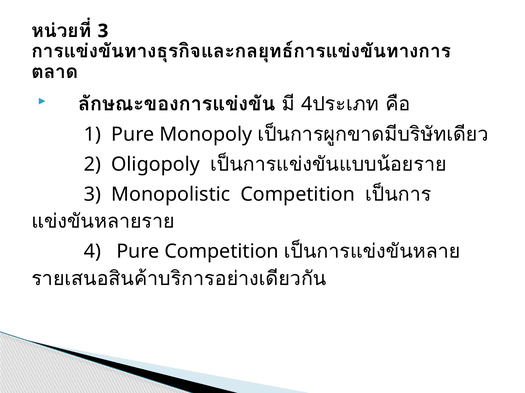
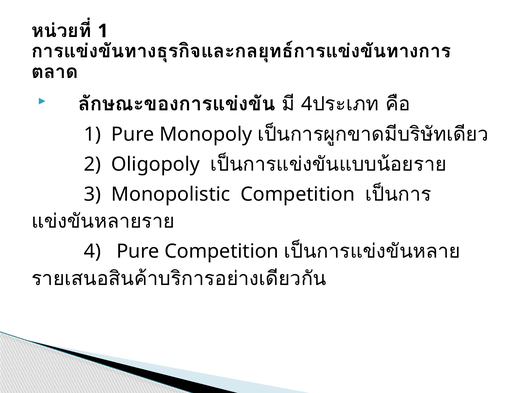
3 at (103, 31): 3 -> 1
